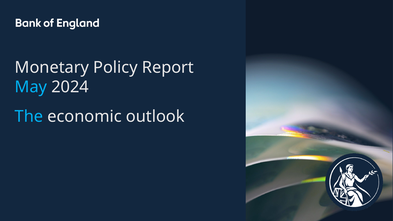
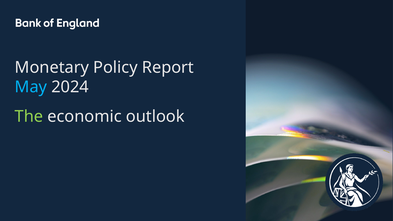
The colour: light blue -> light green
